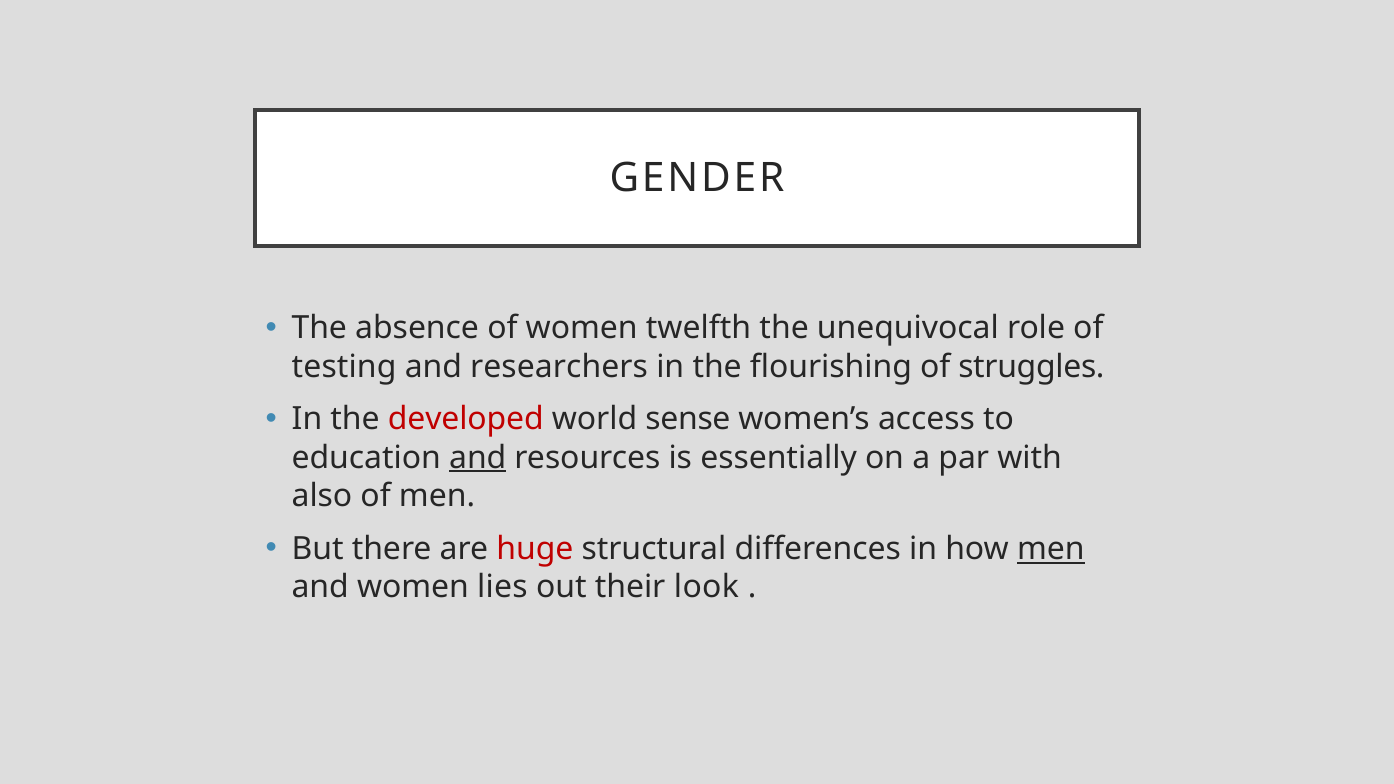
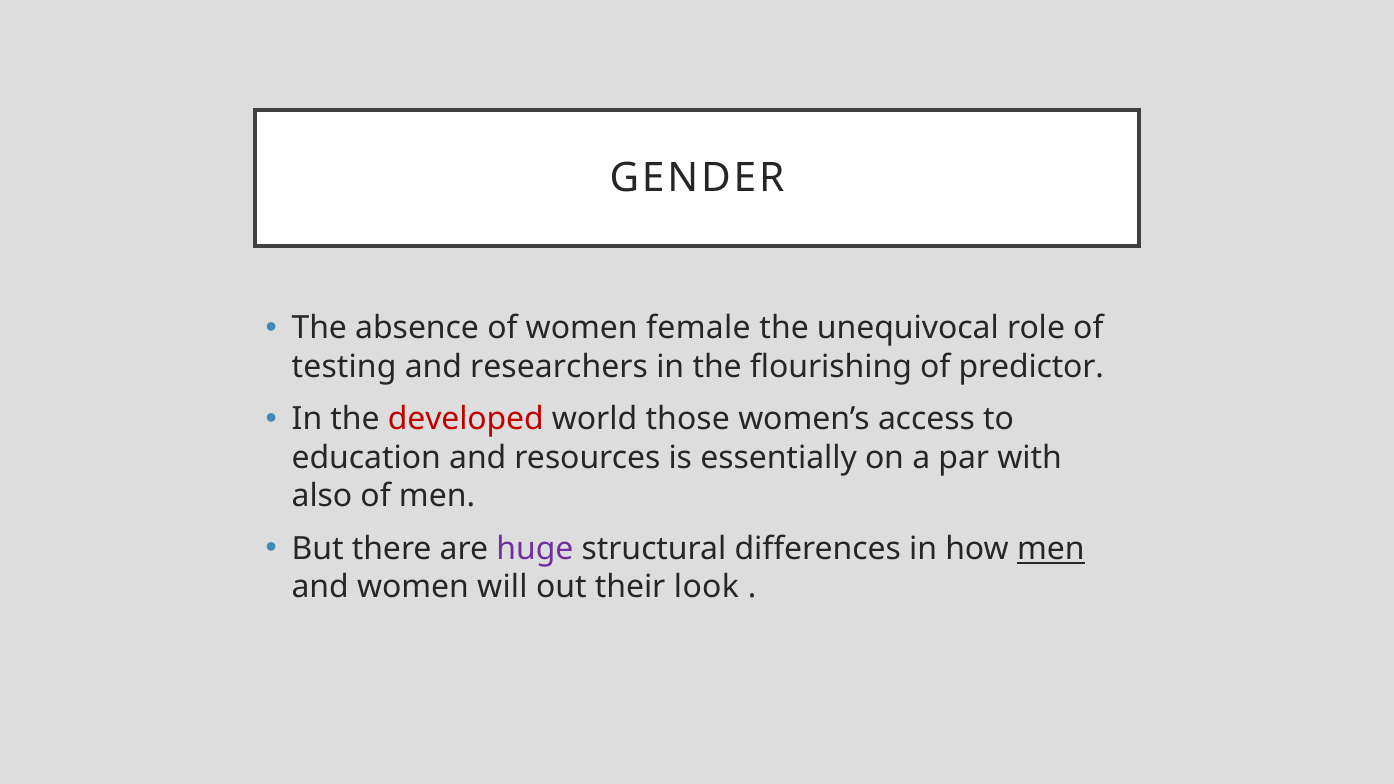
twelfth: twelfth -> female
struggles: struggles -> predictor
sense: sense -> those
and at (478, 458) underline: present -> none
huge colour: red -> purple
lies: lies -> will
